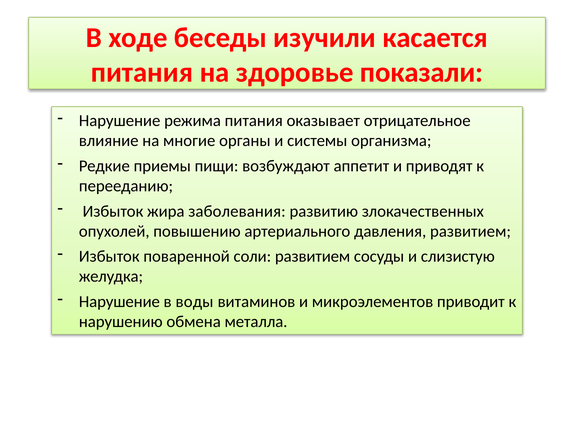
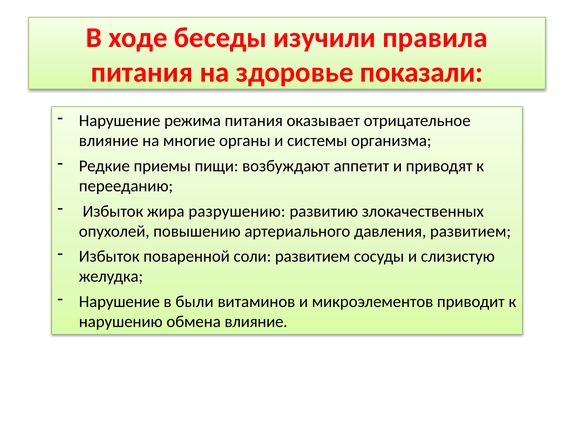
касается: касается -> правила
заболевания: заболевания -> разрушению
воды: воды -> были
обмена металла: металла -> влияние
